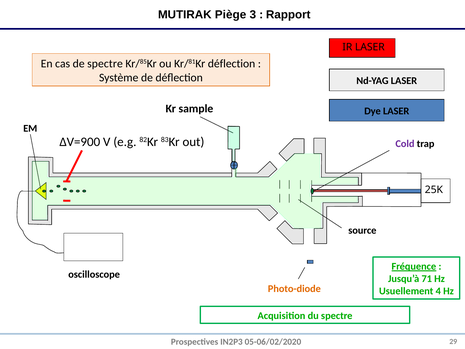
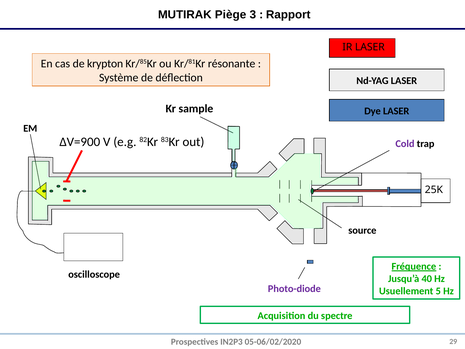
de spectre: spectre -> krypton
Kr/81Kr déflection: déflection -> résonante
71: 71 -> 40
Photo-diode colour: orange -> purple
4: 4 -> 5
